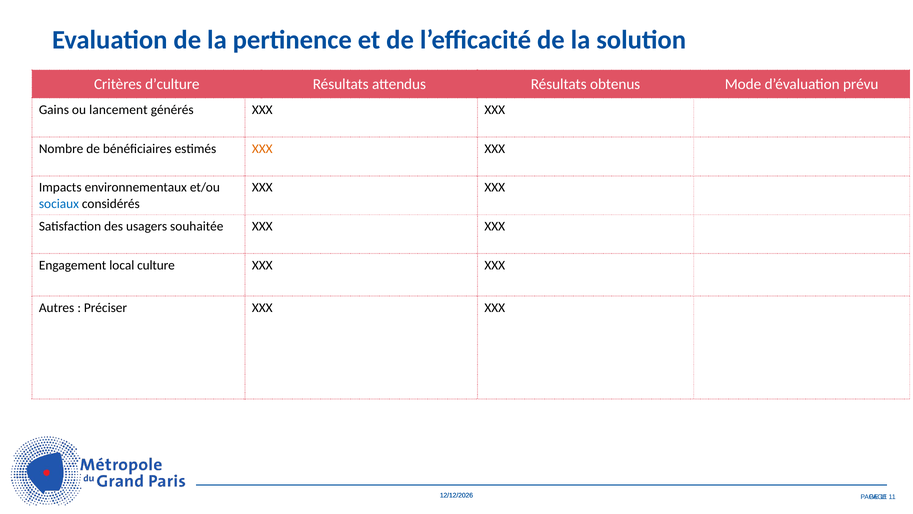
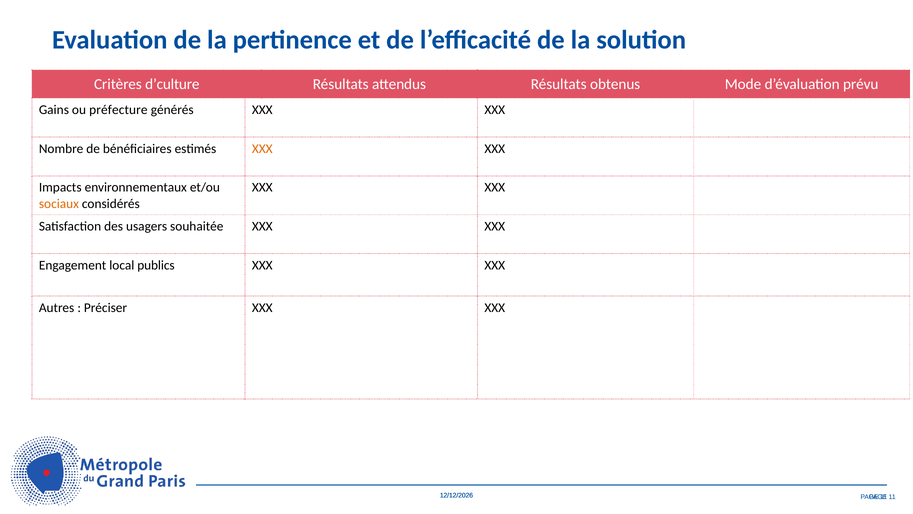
lancement: lancement -> préfecture
sociaux colour: blue -> orange
culture: culture -> publics
